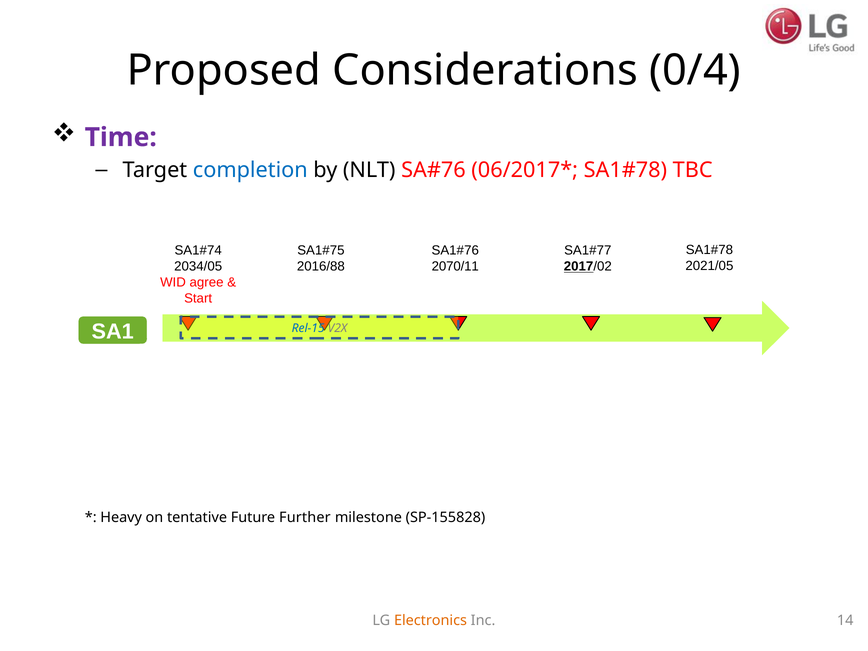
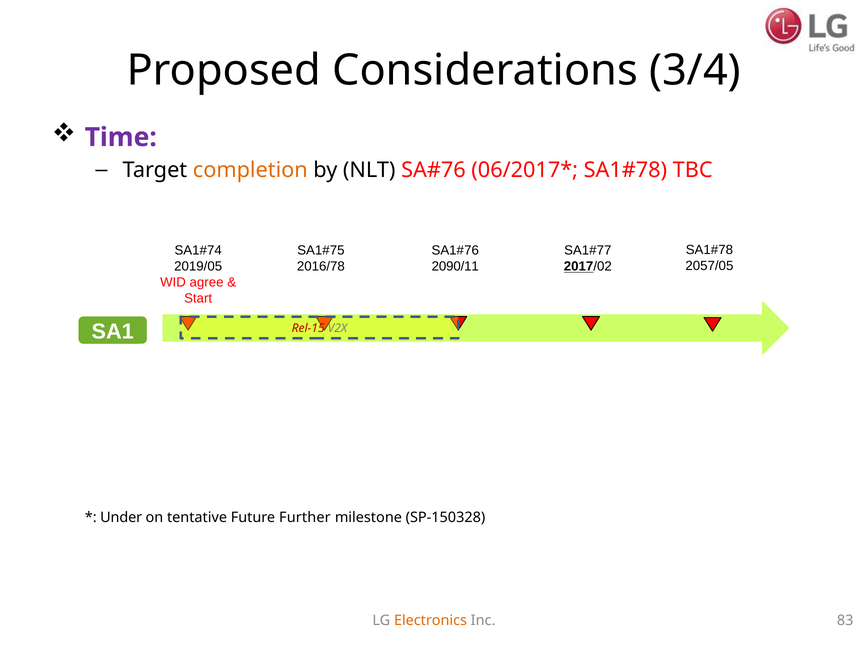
0/4: 0/4 -> 3/4
completion colour: blue -> orange
2021/05: 2021/05 -> 2057/05
2034/05: 2034/05 -> 2019/05
2016/88: 2016/88 -> 2016/78
2070/11: 2070/11 -> 2090/11
Rel-15 colour: blue -> red
Heavy: Heavy -> Under
SP-155828: SP-155828 -> SP-150328
14: 14 -> 83
